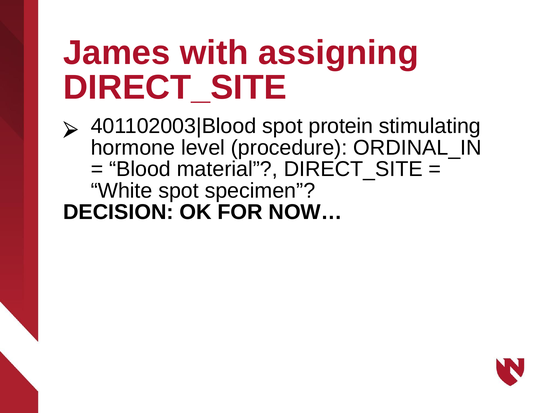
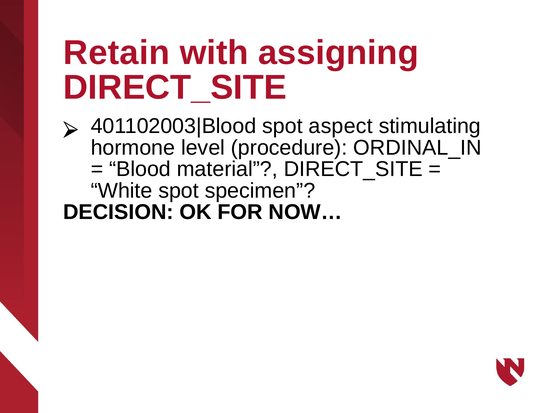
James: James -> Retain
protein: protein -> aspect
